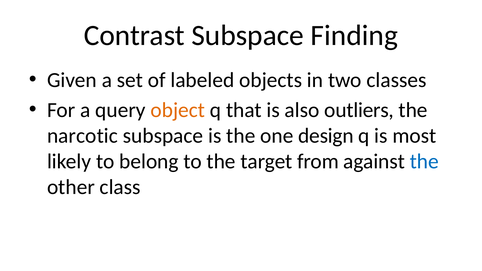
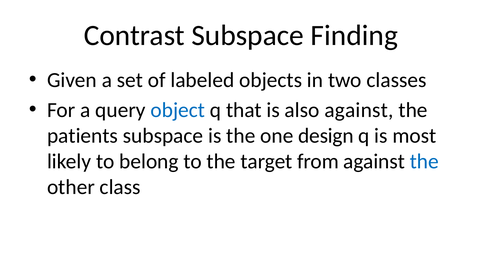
object colour: orange -> blue
also outliers: outliers -> against
narcotic: narcotic -> patients
